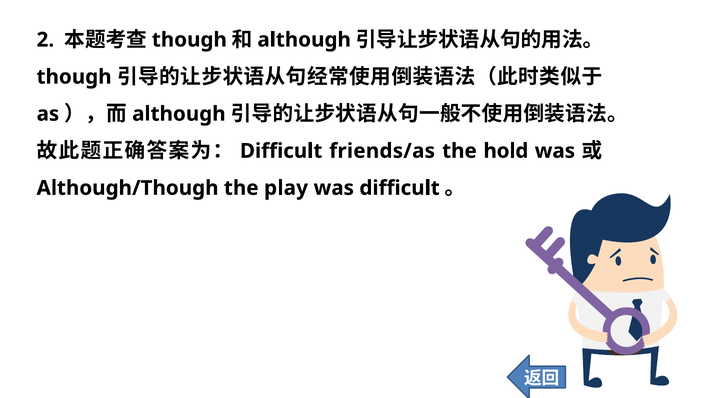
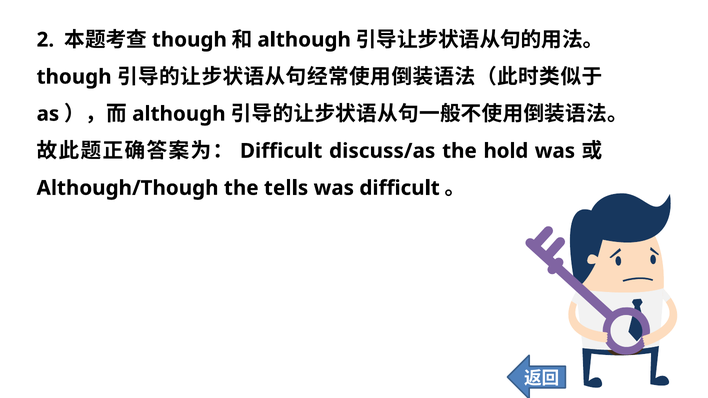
friends/as: friends/as -> discuss/as
play: play -> tells
